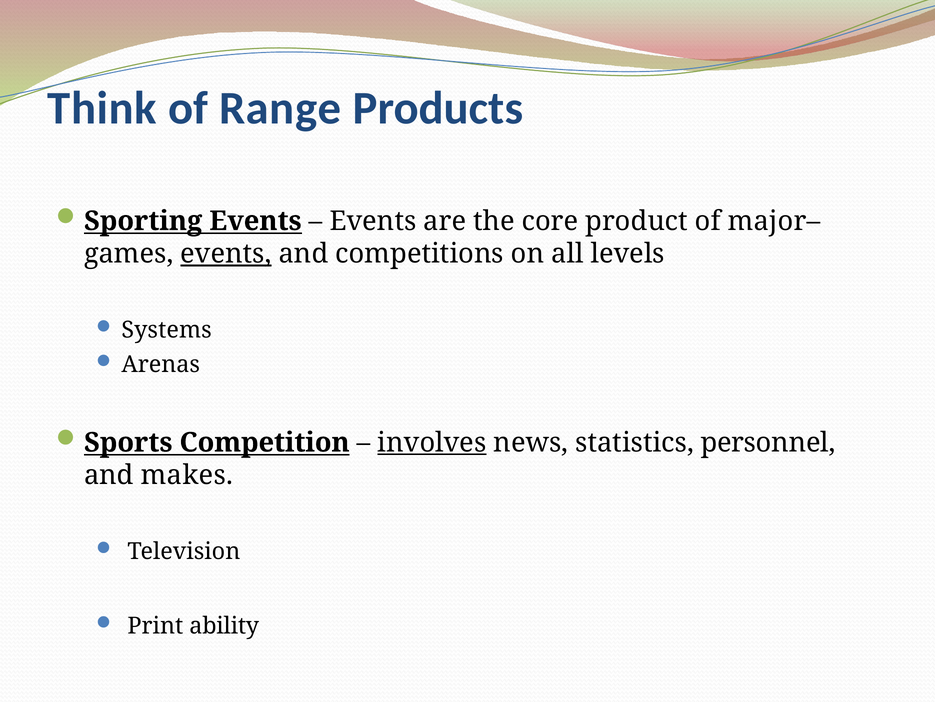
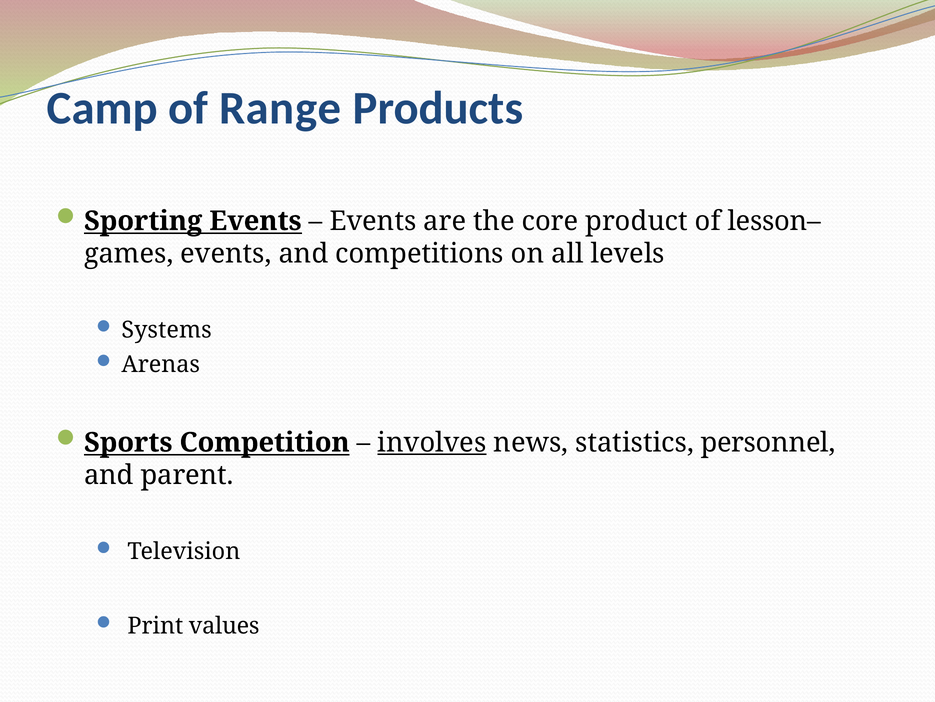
Think: Think -> Camp
major–: major– -> lesson–
events at (226, 253) underline: present -> none
makes: makes -> parent
ability: ability -> values
